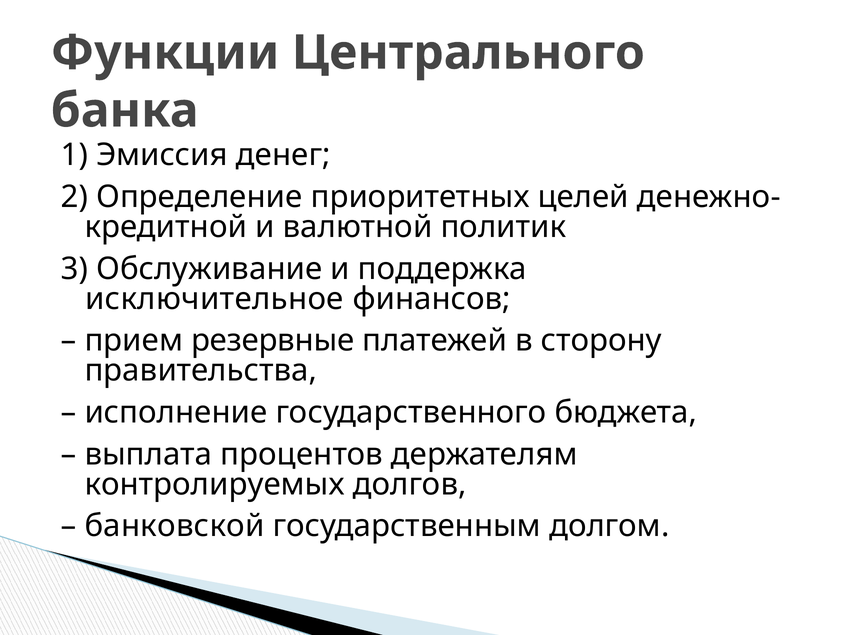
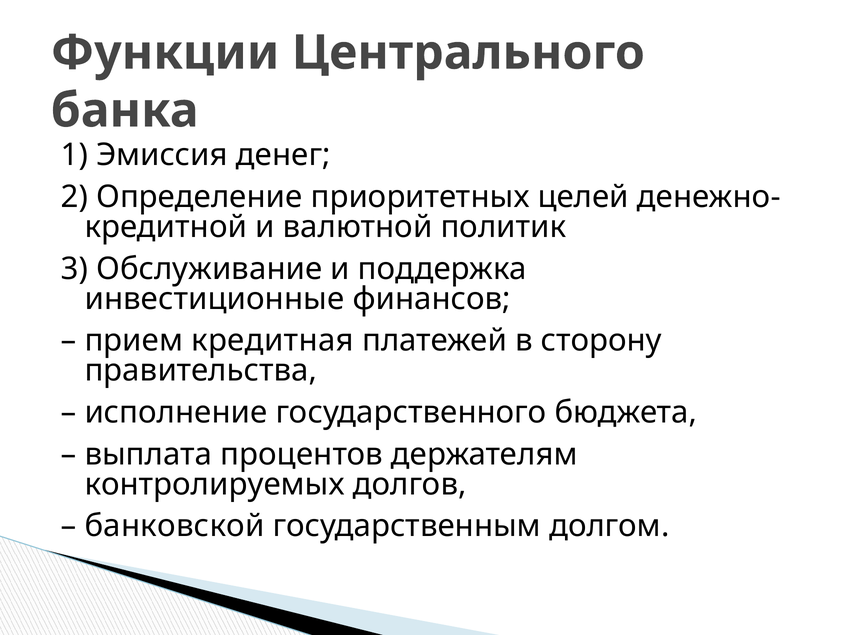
исключительное: исключительное -> инвестиционные
резервные: резервные -> кредитная
